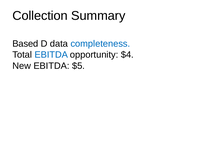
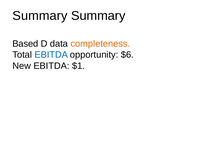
Collection at (40, 16): Collection -> Summary
completeness colour: blue -> orange
$4: $4 -> $6
$5: $5 -> $1
